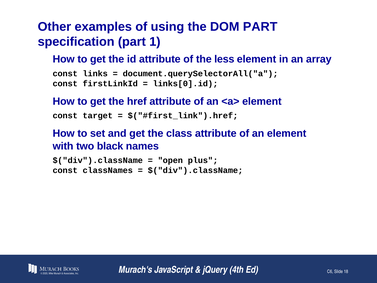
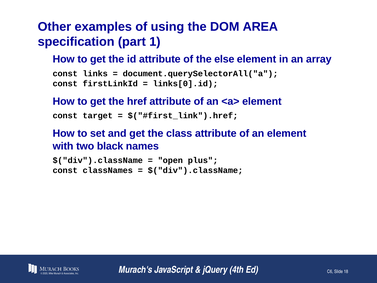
DOM PART: PART -> AREA
less: less -> else
